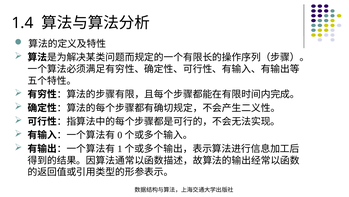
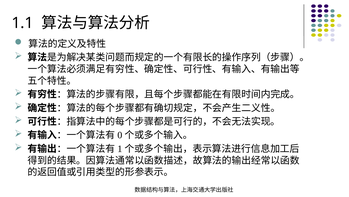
1.4: 1.4 -> 1.1
